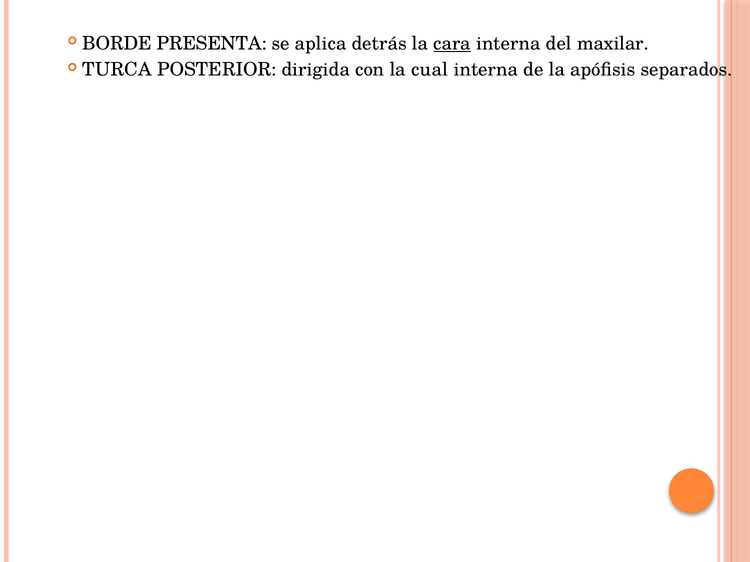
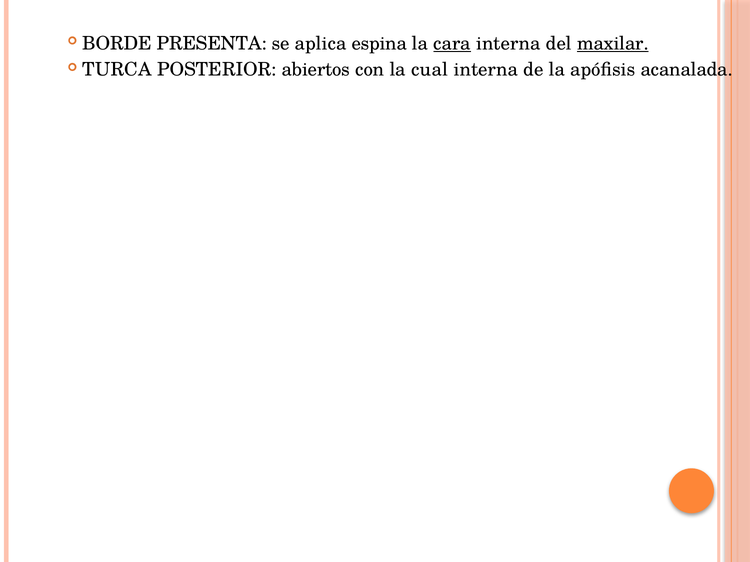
detrás: detrás -> espina
maxilar underline: none -> present
dirigida: dirigida -> abiertos
separados: separados -> acanalada
